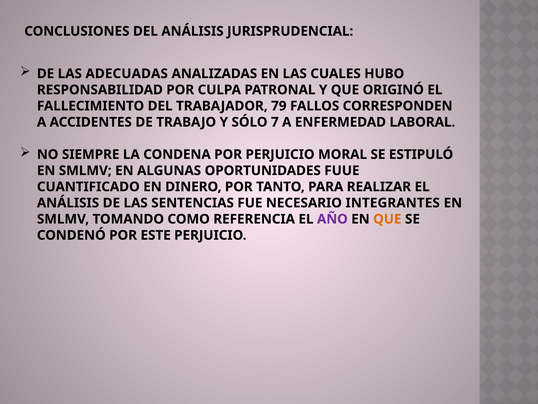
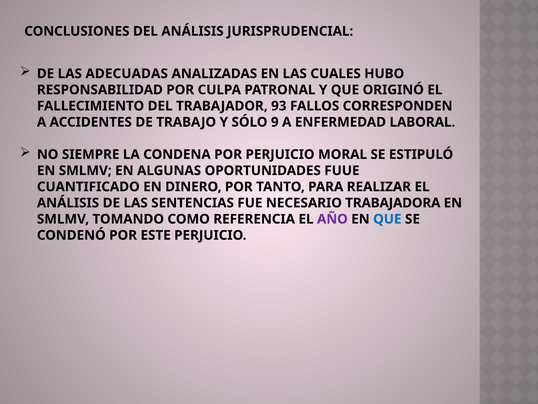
79: 79 -> 93
7: 7 -> 9
INTEGRANTES: INTEGRANTES -> TRABAJADORA
QUE at (387, 219) colour: orange -> blue
